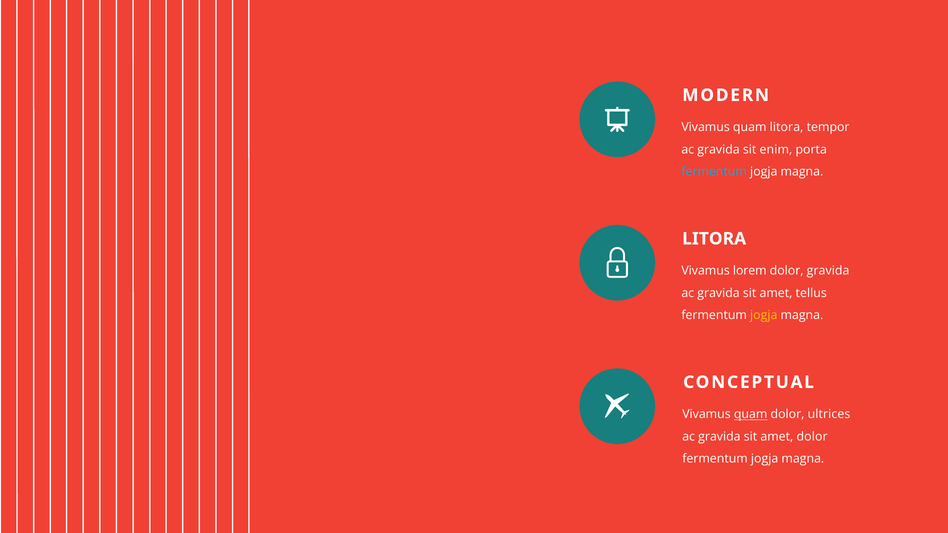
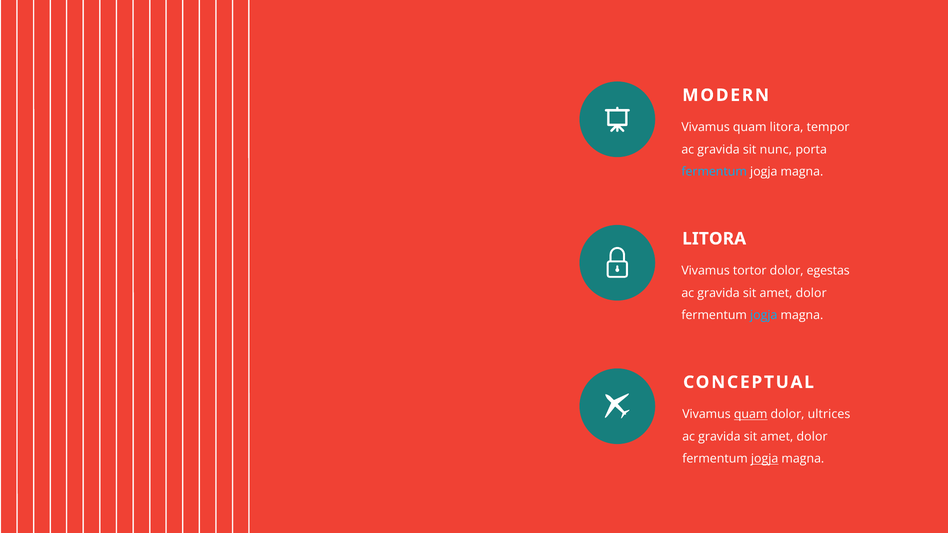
enim: enim -> nunc
lorem: lorem -> tortor
dolor gravida: gravida -> egestas
tellus at (811, 293): tellus -> dolor
jogja at (764, 315) colour: yellow -> light blue
jogja at (765, 459) underline: none -> present
